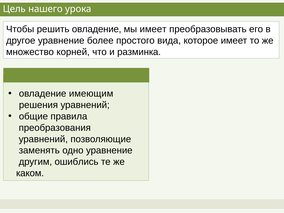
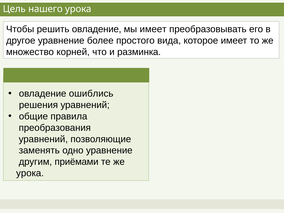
имеющим: имеющим -> ошиблись
ошиблись: ошиблись -> приёмами
каком at (30, 173): каком -> урока
